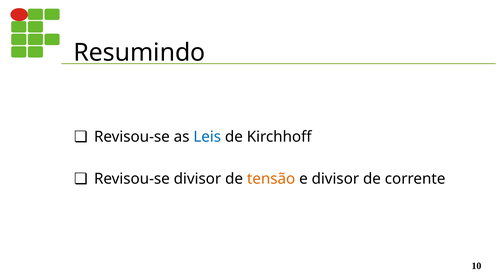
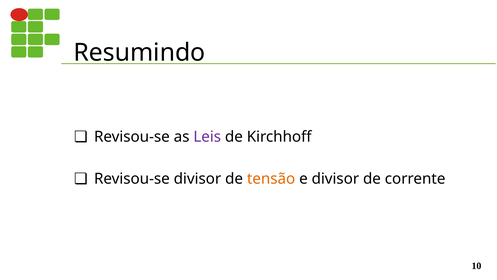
Leis colour: blue -> purple
